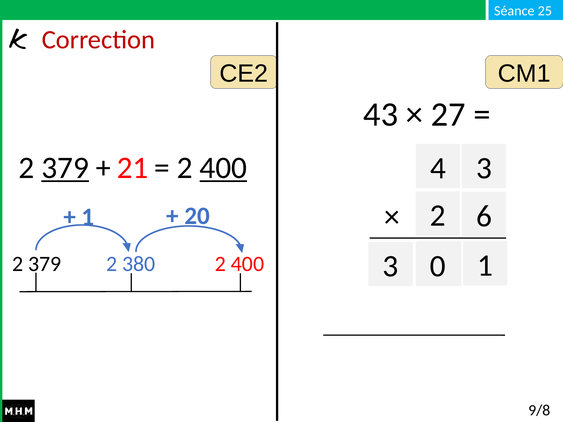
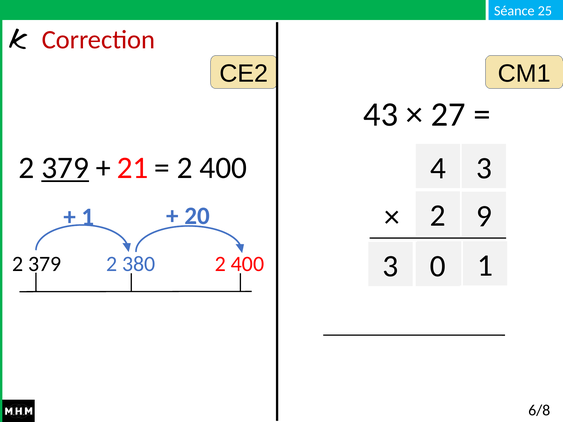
400 at (223, 168) underline: present -> none
6: 6 -> 9
9/8: 9/8 -> 6/8
